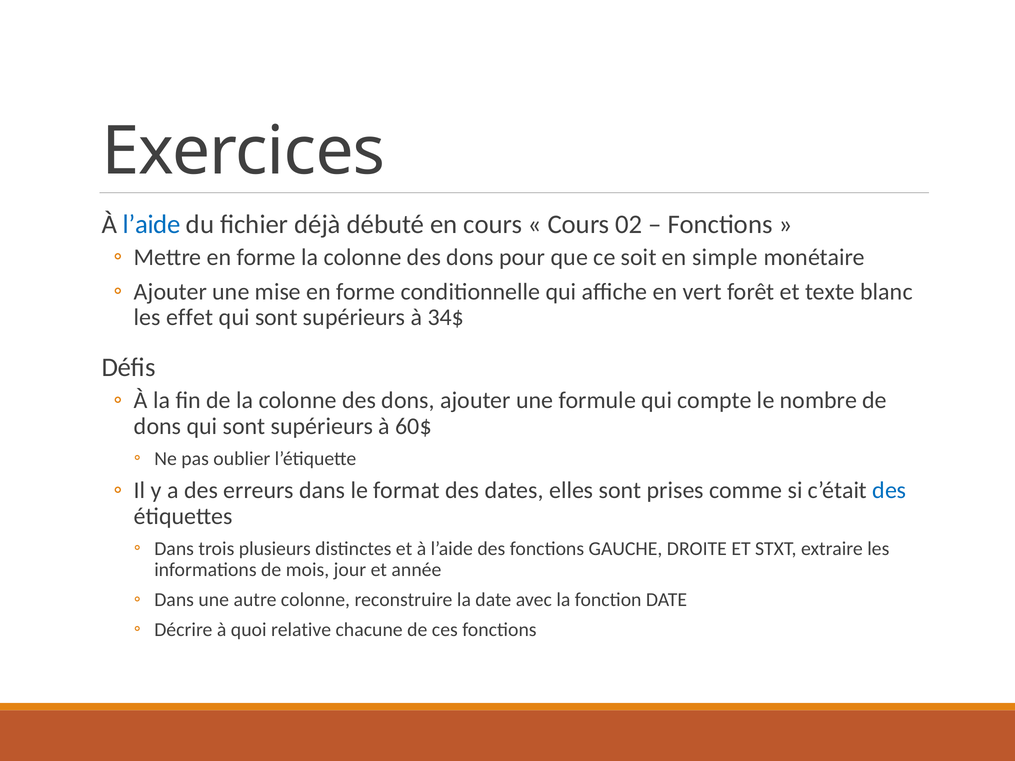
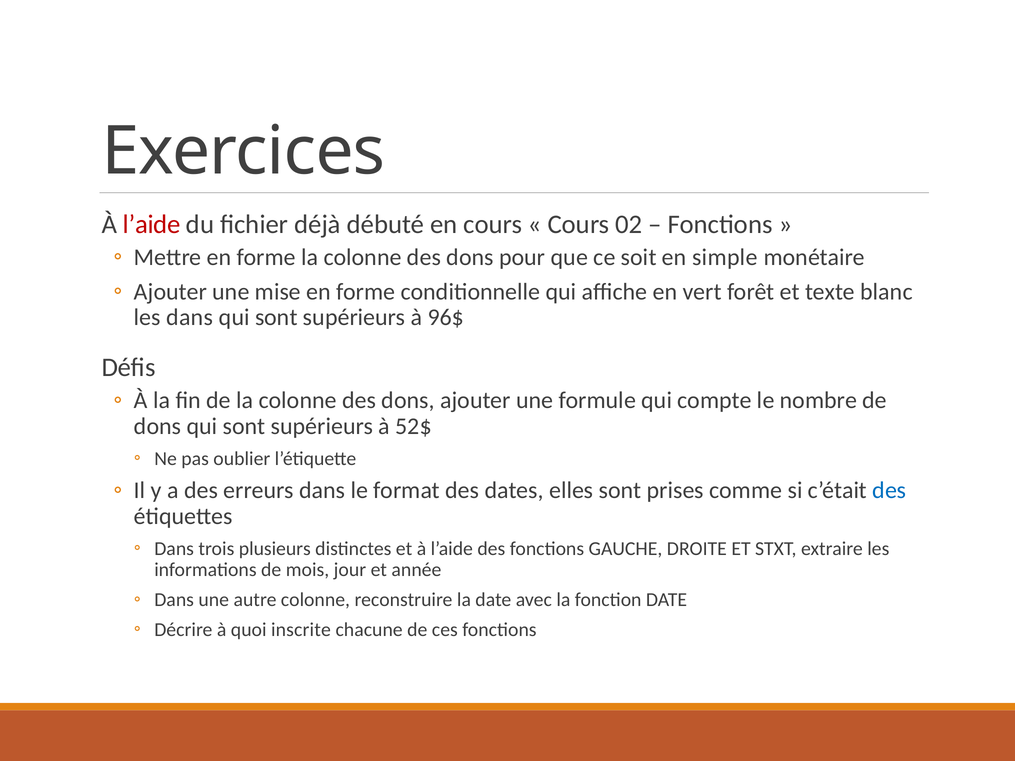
l’aide at (152, 224) colour: blue -> red
les effet: effet -> dans
34$: 34$ -> 96$
60$: 60$ -> 52$
relative: relative -> inscrite
